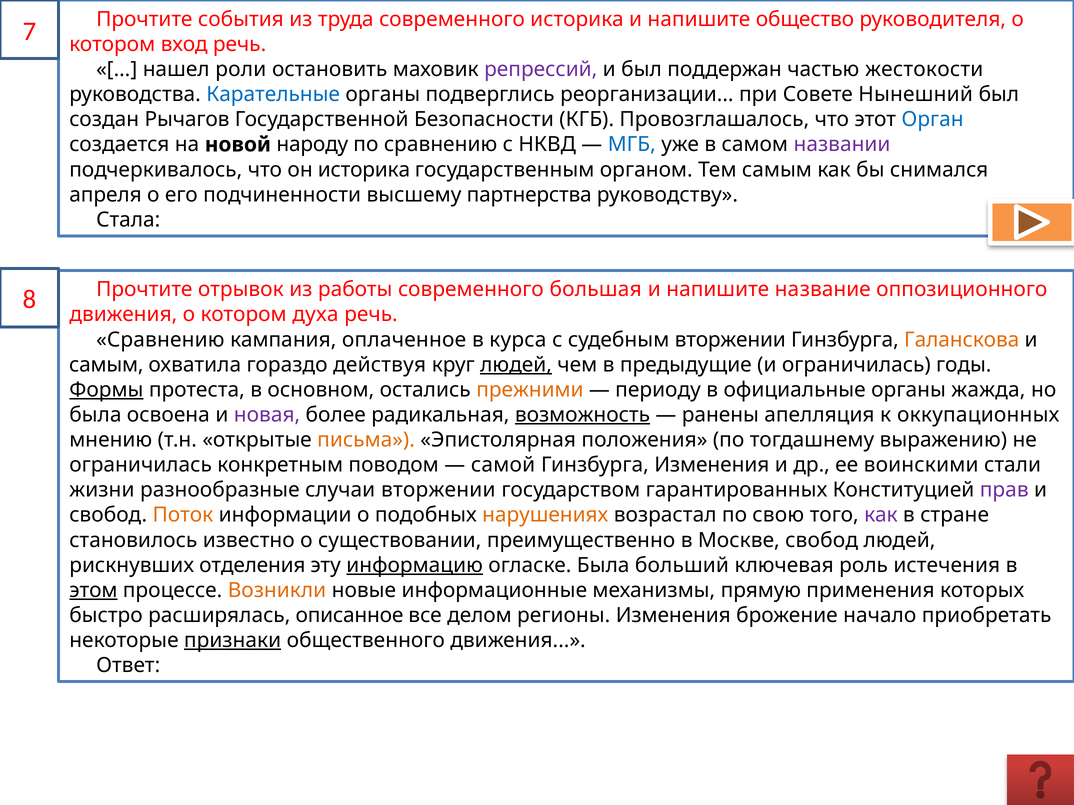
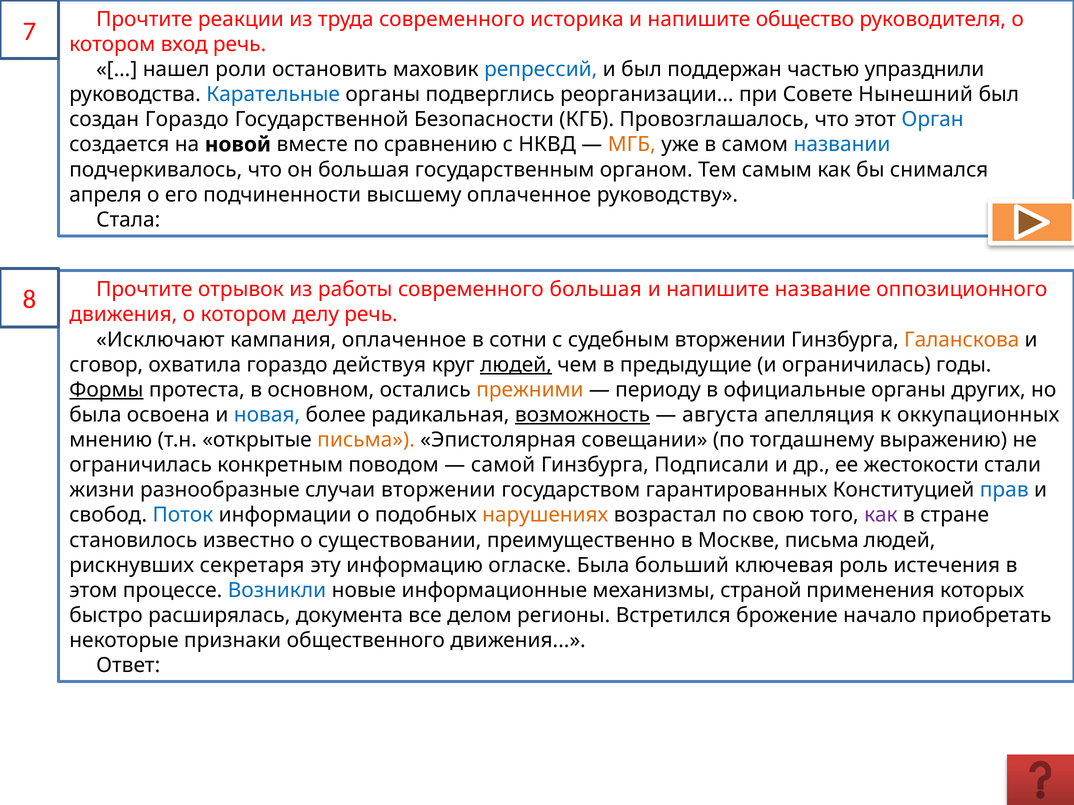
события: события -> реакции
репрессий colour: purple -> blue
жестокости: жестокости -> упразднили
создан Рычагов: Рычагов -> Гораздо
народу: народу -> вместе
МГБ colour: blue -> orange
названии colour: purple -> blue
он историка: историка -> большая
высшему партнерства: партнерства -> оплаченное
духа: духа -> делу
Сравнению at (160, 340): Сравнению -> Исключают
курса: курса -> сотни
самым at (106, 365): самым -> сговор
жажда: жажда -> других
новая colour: purple -> blue
ранены: ранены -> августа
положения: положения -> совещании
Гинзбурга Изменения: Изменения -> Подписали
воинскими: воинскими -> жестокости
прав colour: purple -> blue
Поток colour: orange -> blue
Москве свобод: свобод -> письма
отделения: отделения -> секретаря
информацию underline: present -> none
этом underline: present -> none
Возникли colour: orange -> blue
прямую: прямую -> страной
описанное: описанное -> документа
регионы Изменения: Изменения -> Встретился
признаки underline: present -> none
